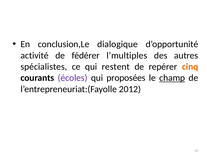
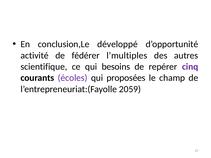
dialogique: dialogique -> développé
spécialistes: spécialistes -> scientifique
restent: restent -> besoins
cinq colour: orange -> purple
champ underline: present -> none
2012: 2012 -> 2059
